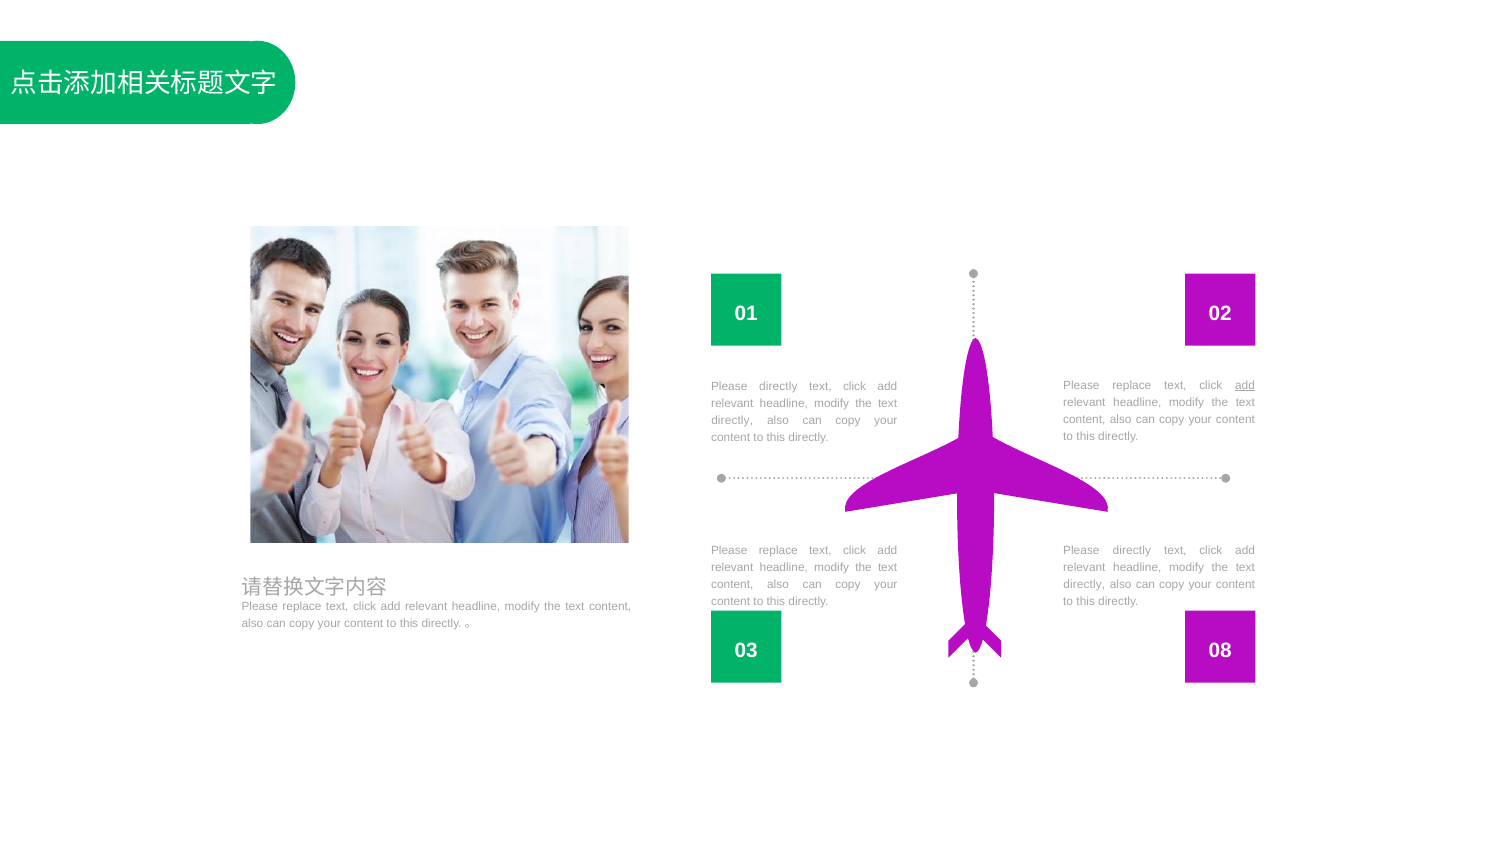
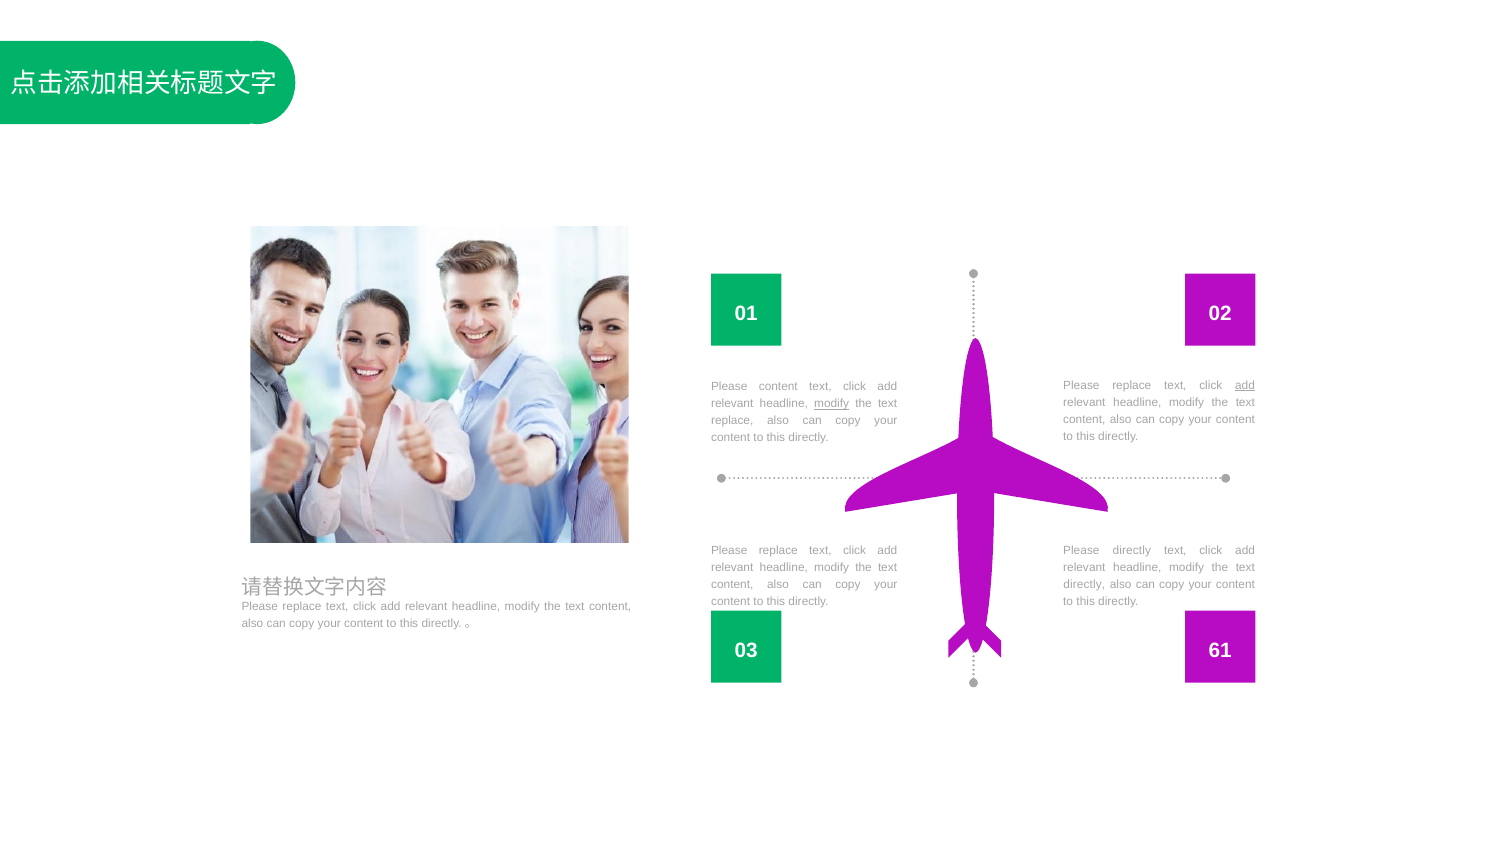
directly at (778, 387): directly -> content
modify at (832, 404) underline: none -> present
directly at (732, 421): directly -> replace
08: 08 -> 61
